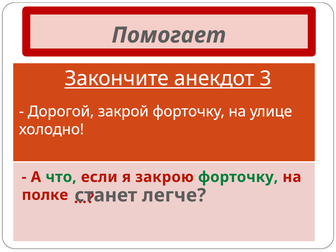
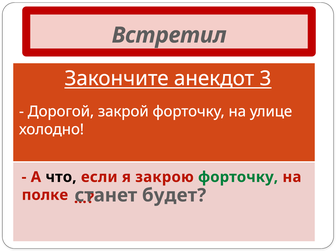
Помогает: Помогает -> Встретил
что colour: green -> black
легче: легче -> будет
